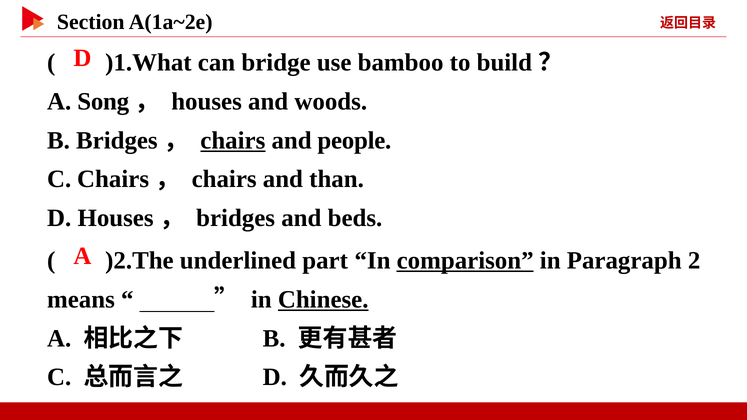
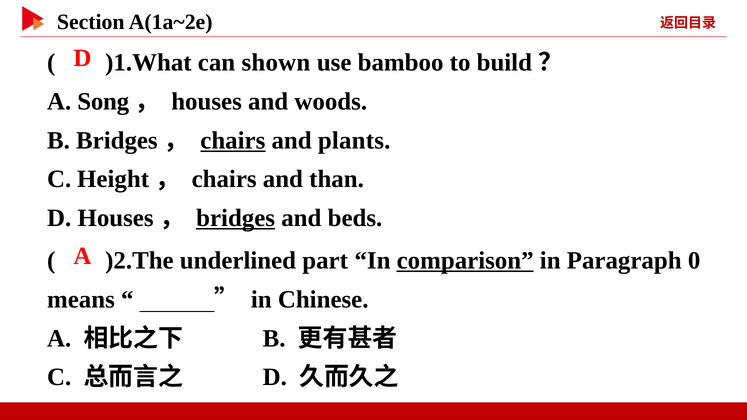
bridge: bridge -> shown
people: people -> plants
C Chairs: Chairs -> Height
bridges at (236, 218) underline: none -> present
2: 2 -> 0
Chinese underline: present -> none
